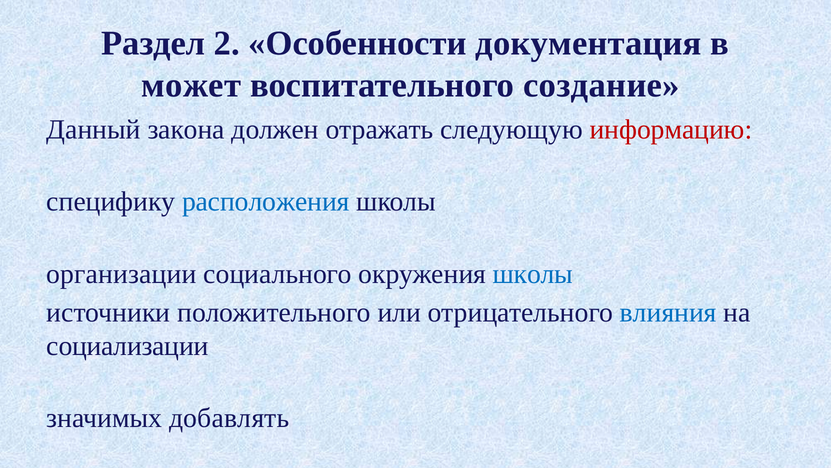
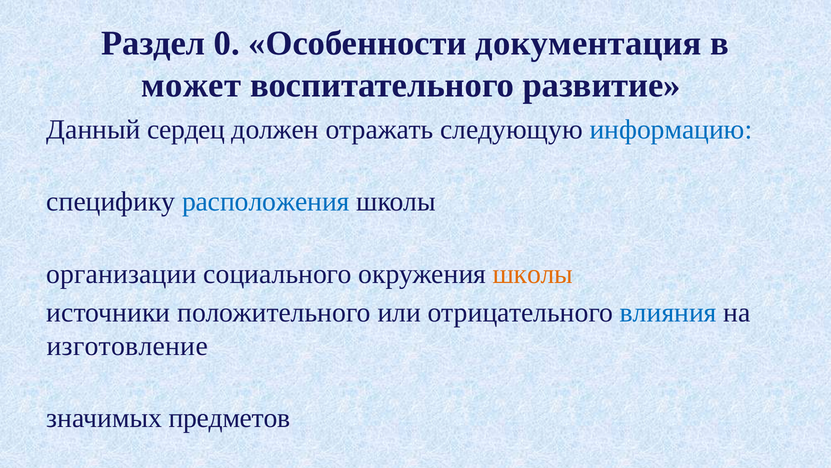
2: 2 -> 0
создание: создание -> развитие
закона: закона -> сердец
информацию colour: red -> blue
школы at (533, 274) colour: blue -> orange
социализации: социализации -> изготовление
добавлять: добавлять -> предметов
